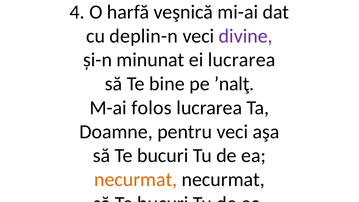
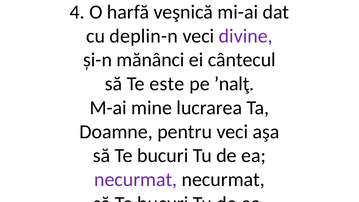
minunat: minunat -> mănânci
ei lucrarea: lucrarea -> cântecul
bine: bine -> este
folos: folos -> mine
necurmat at (136, 180) colour: orange -> purple
